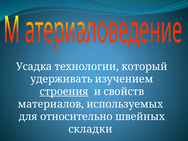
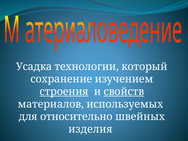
удерживать: удерживать -> сохранение
свойств underline: none -> present
складки: складки -> изделия
